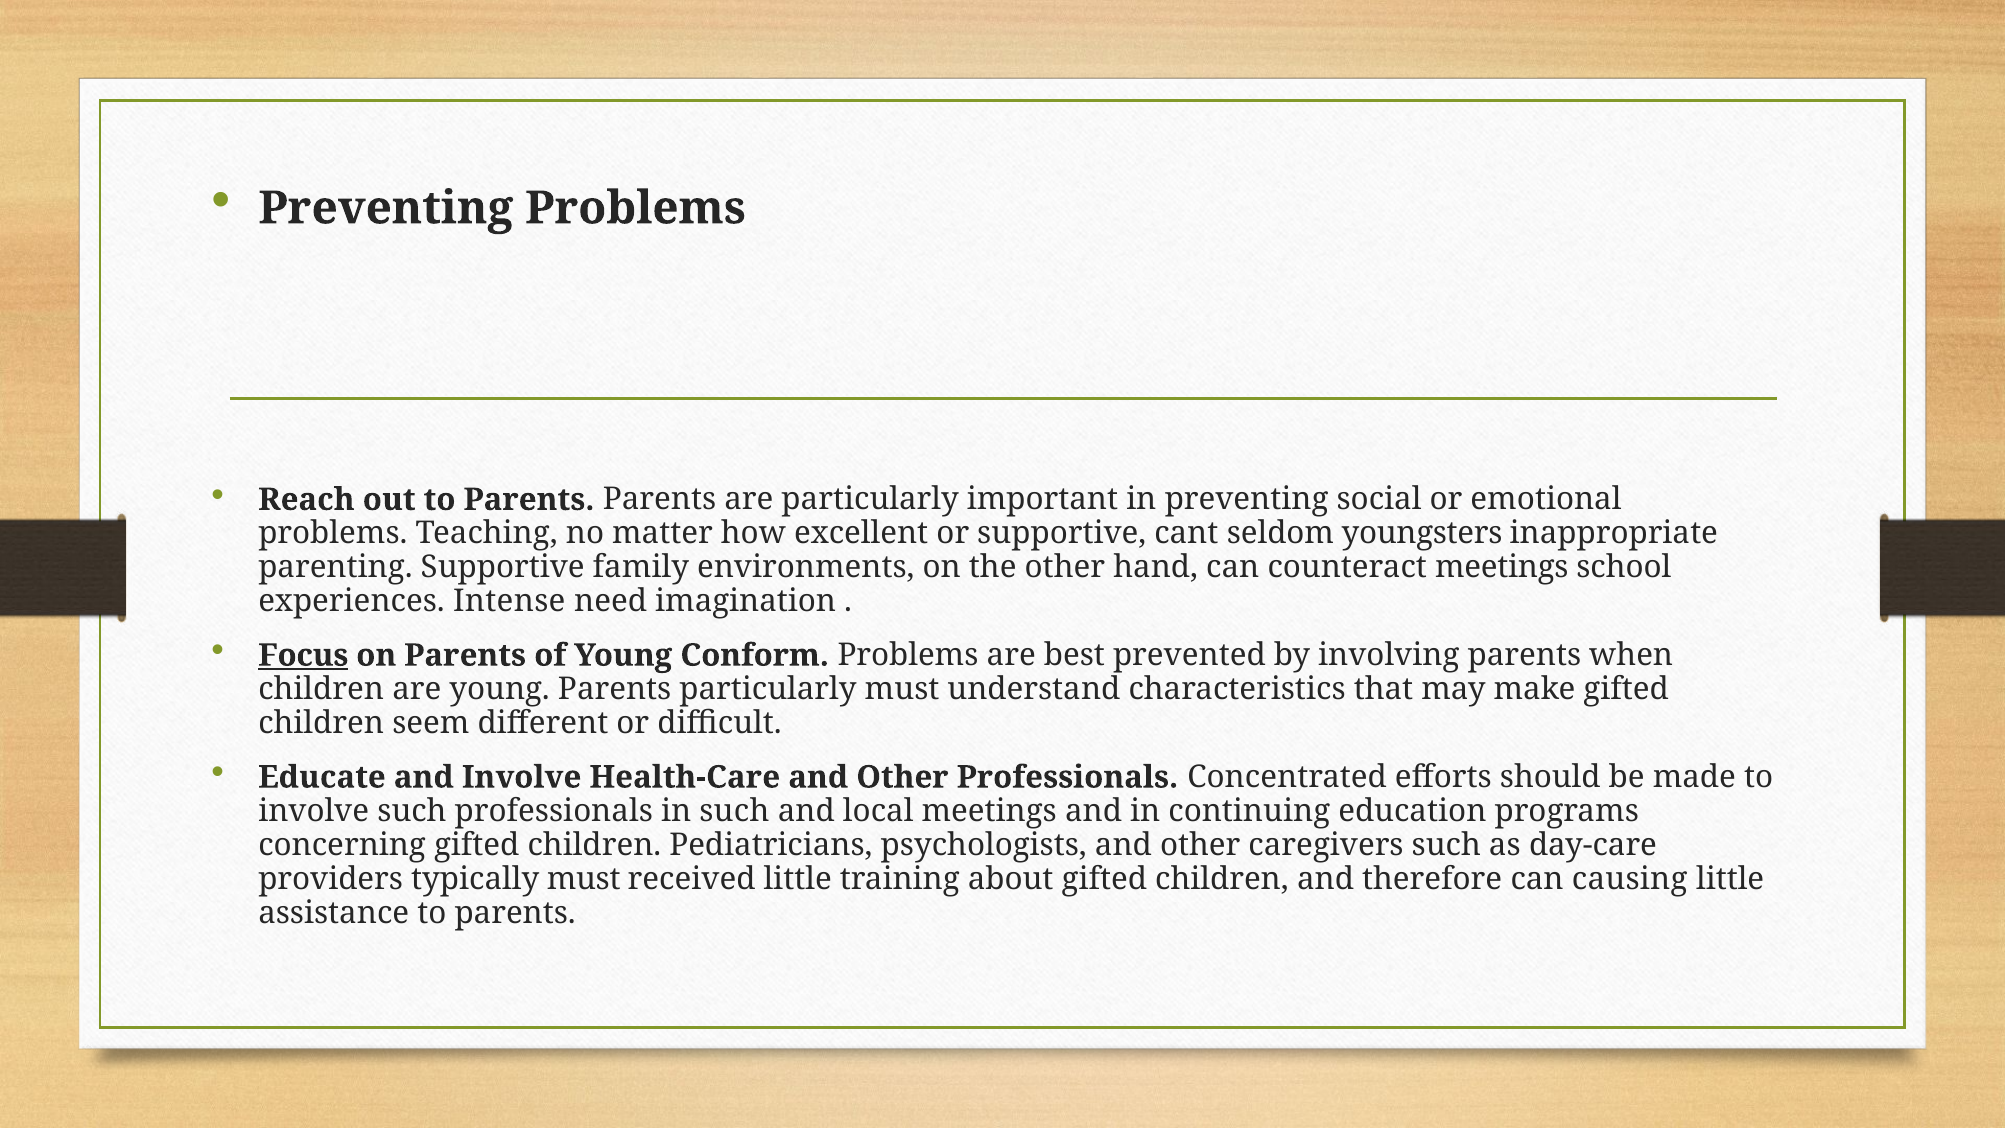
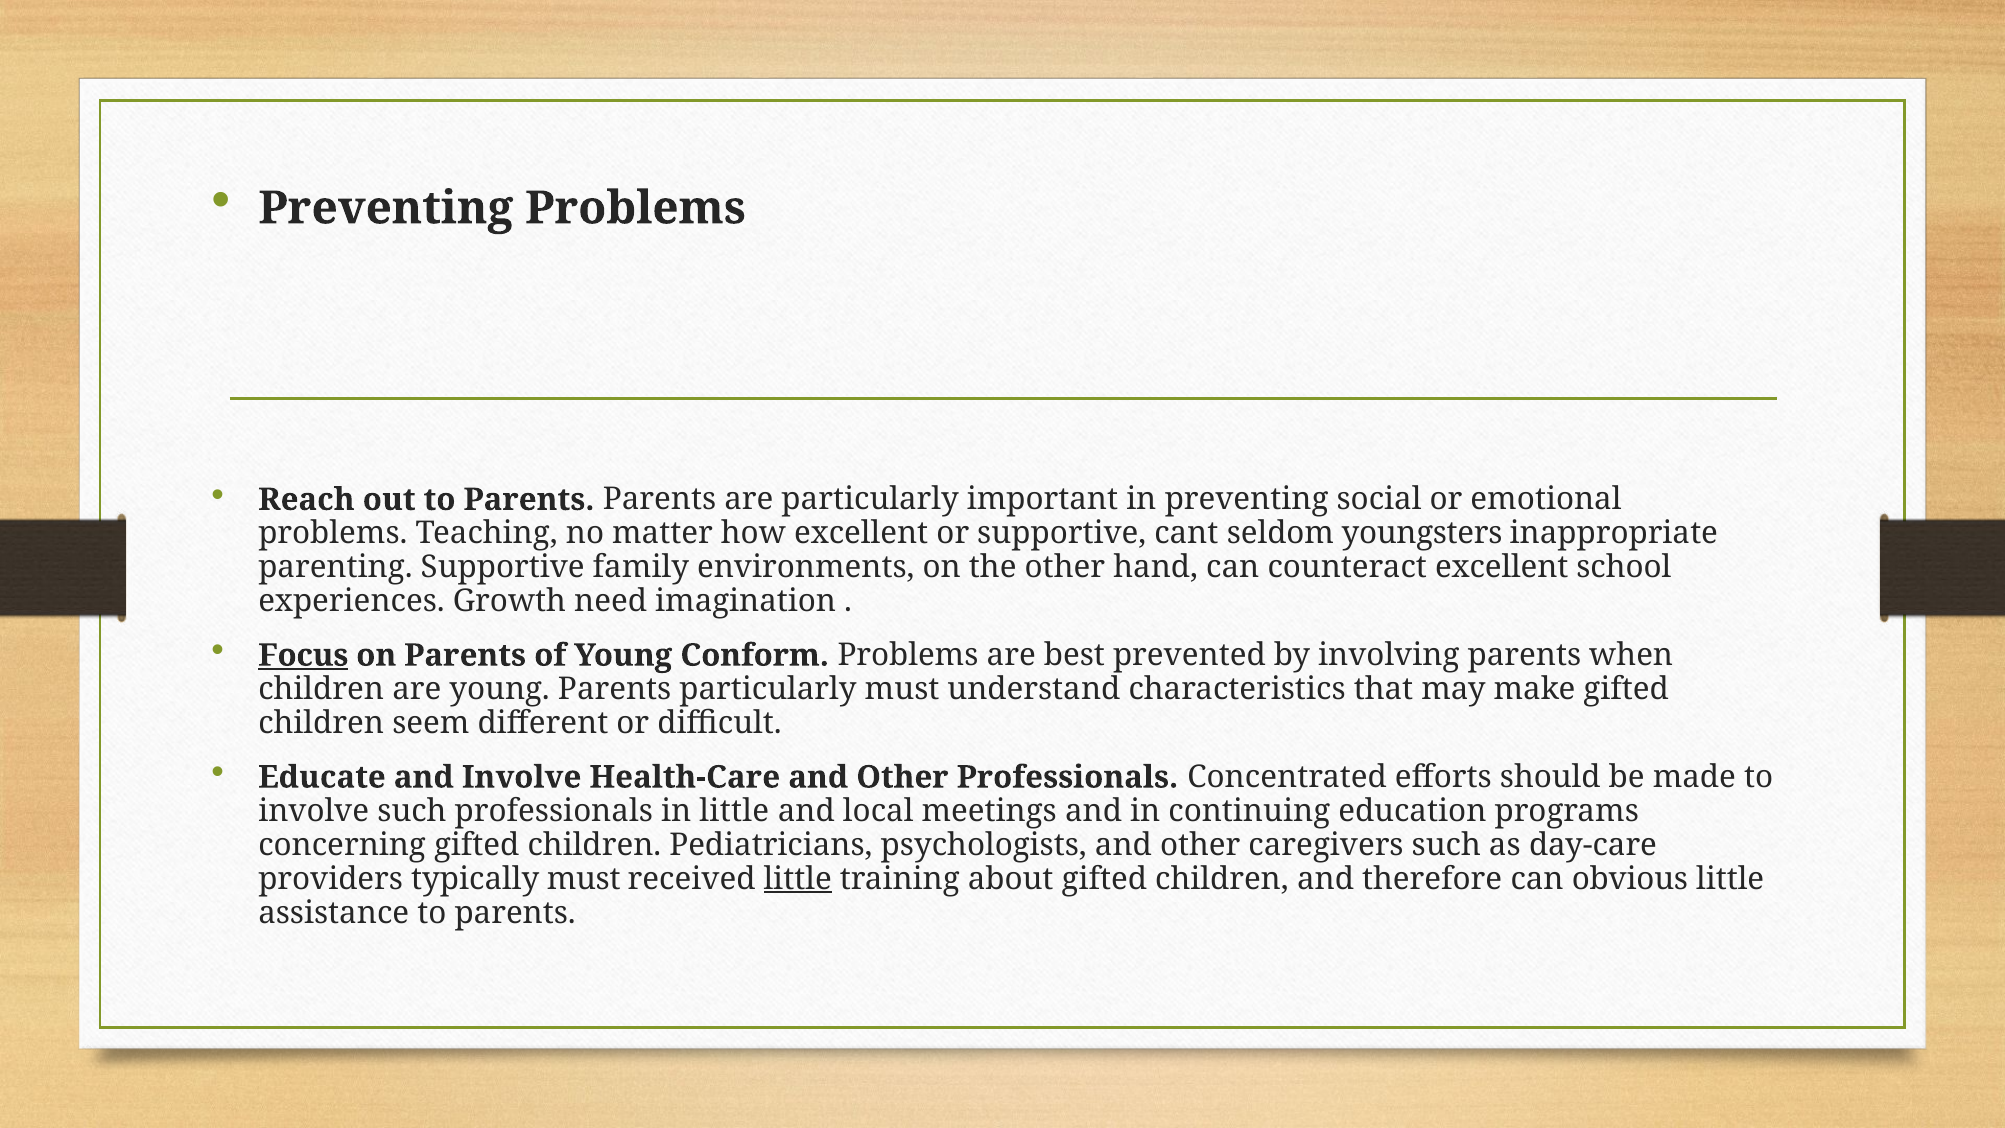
counteract meetings: meetings -> excellent
Intense: Intense -> Growth
in such: such -> little
little at (798, 879) underline: none -> present
causing: causing -> obvious
